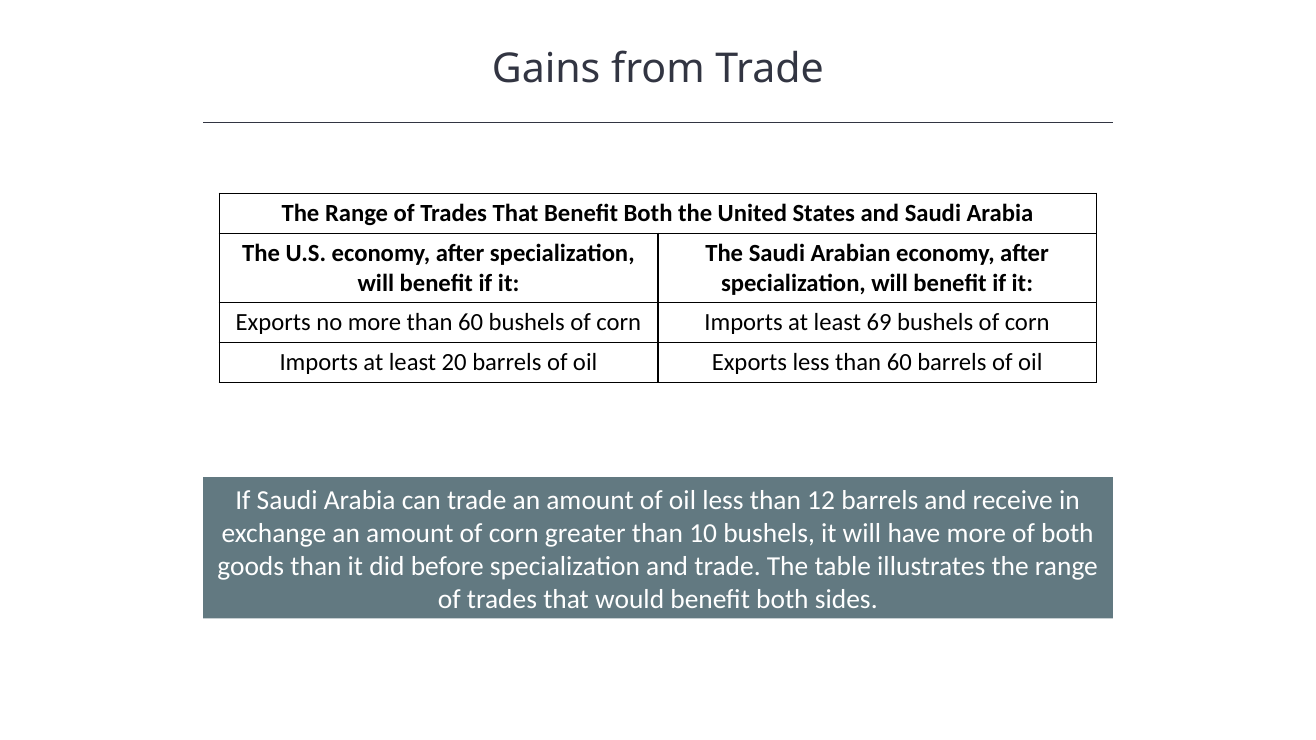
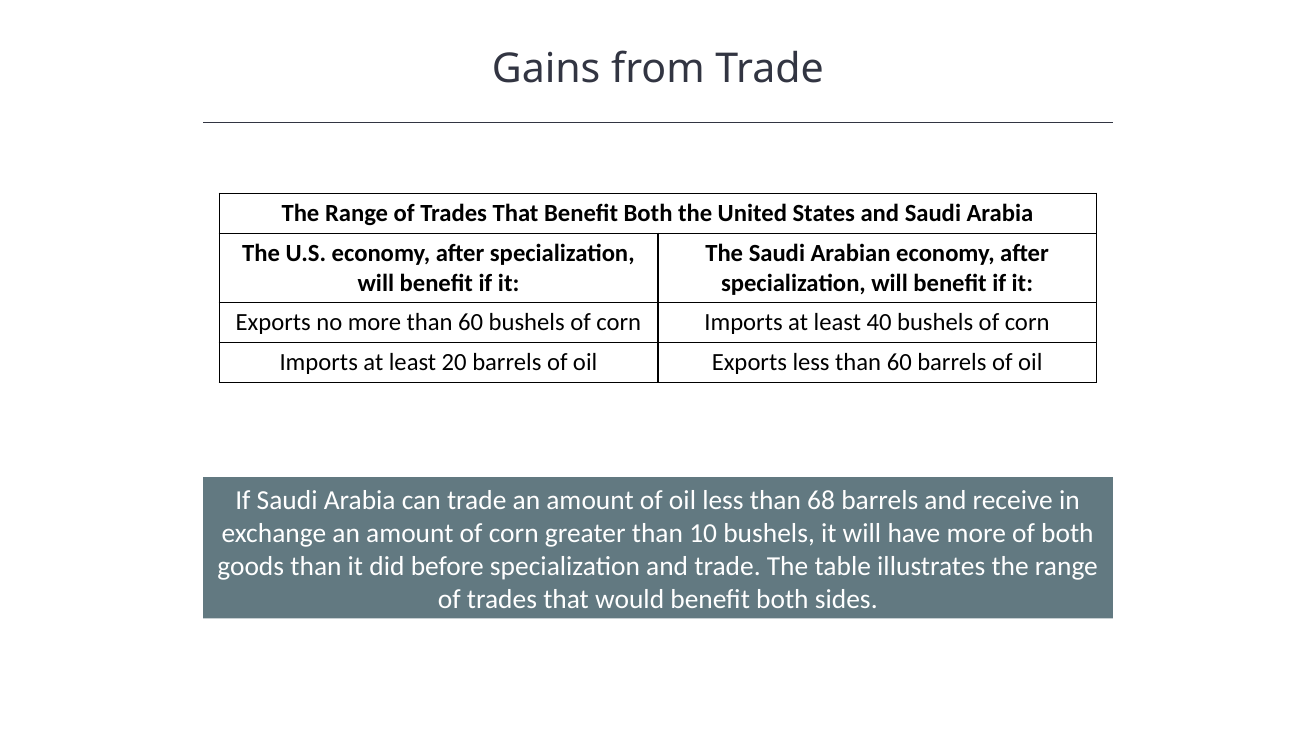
69: 69 -> 40
12: 12 -> 68
